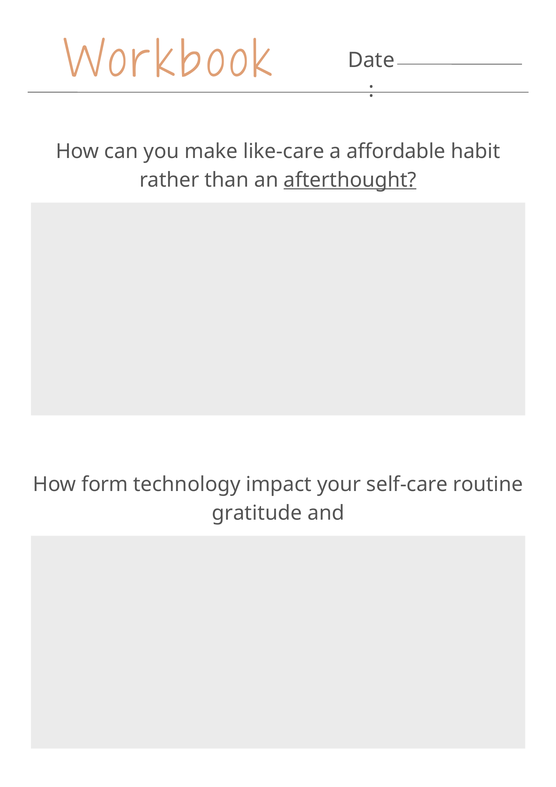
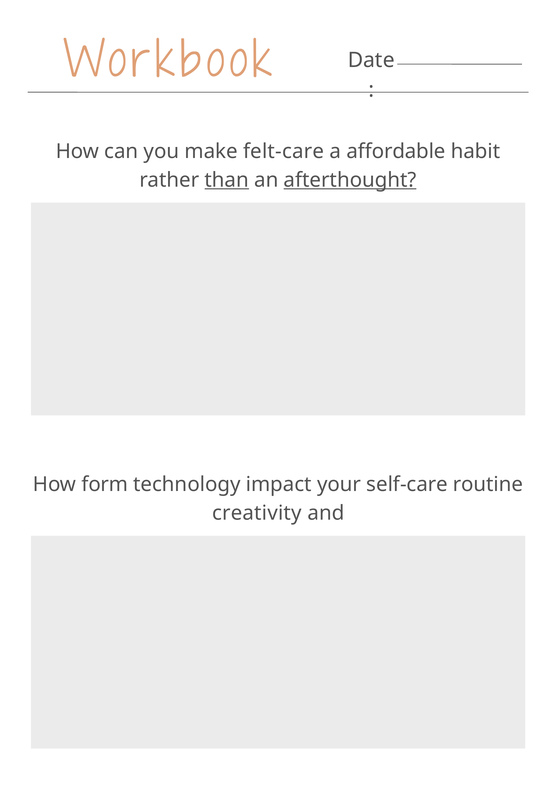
like-care: like-care -> felt-care
than underline: none -> present
gratitude: gratitude -> creativity
